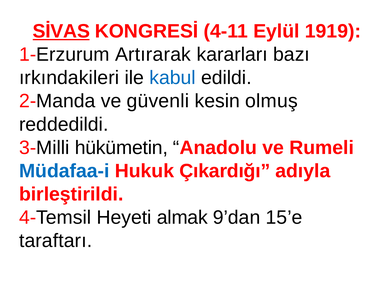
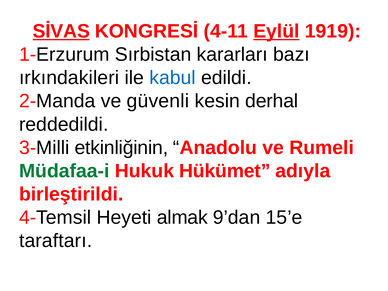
Eylül underline: none -> present
Artırarak: Artırarak -> Sırbistan
olmuş: olmuş -> derhal
hükümetin: hükümetin -> etkinliğinin
Müdafaa-i colour: blue -> green
Çıkardığı: Çıkardığı -> Hükümet
